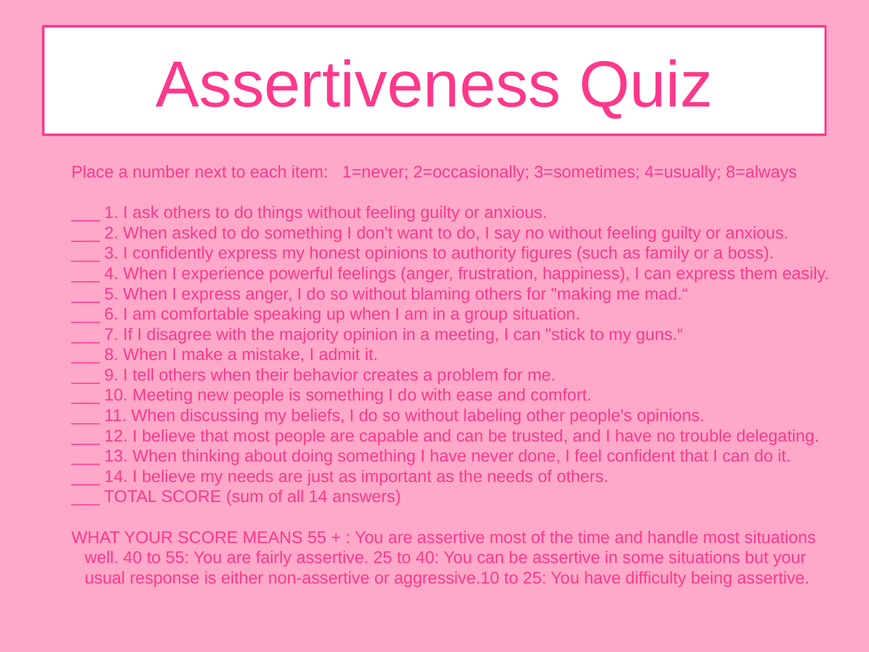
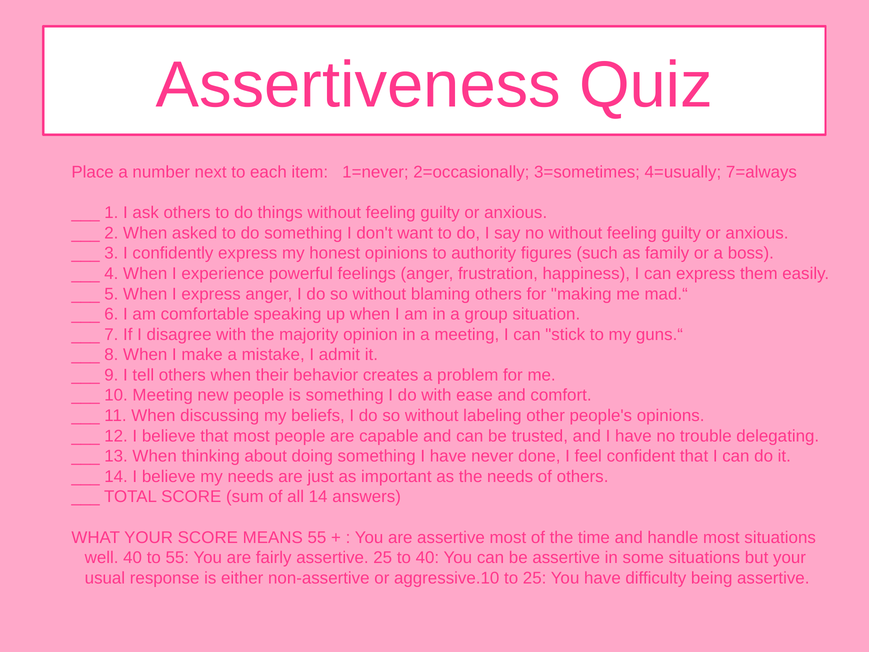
8=always: 8=always -> 7=always
